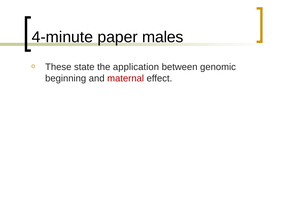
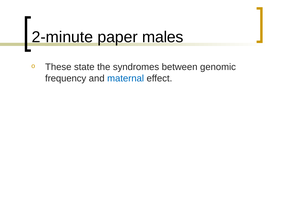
4-minute: 4-minute -> 2-minute
application: application -> syndromes
beginning: beginning -> frequency
maternal colour: red -> blue
